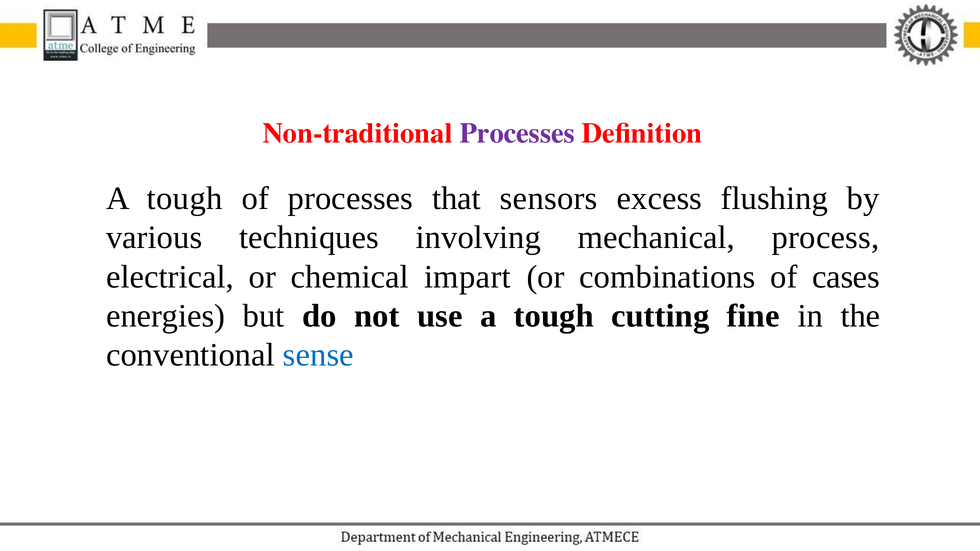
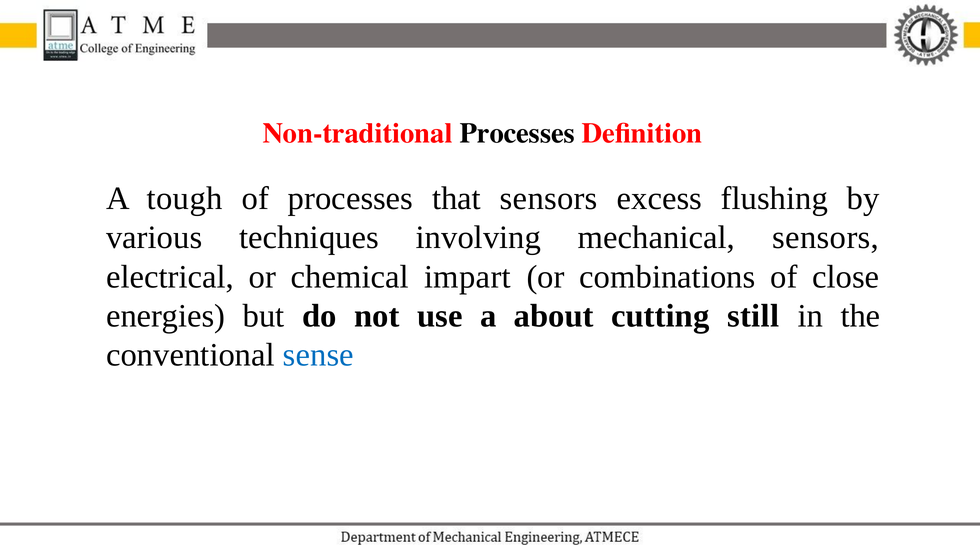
Processes at (517, 134) colour: purple -> black
mechanical process: process -> sensors
cases: cases -> close
use a tough: tough -> about
fine: fine -> still
